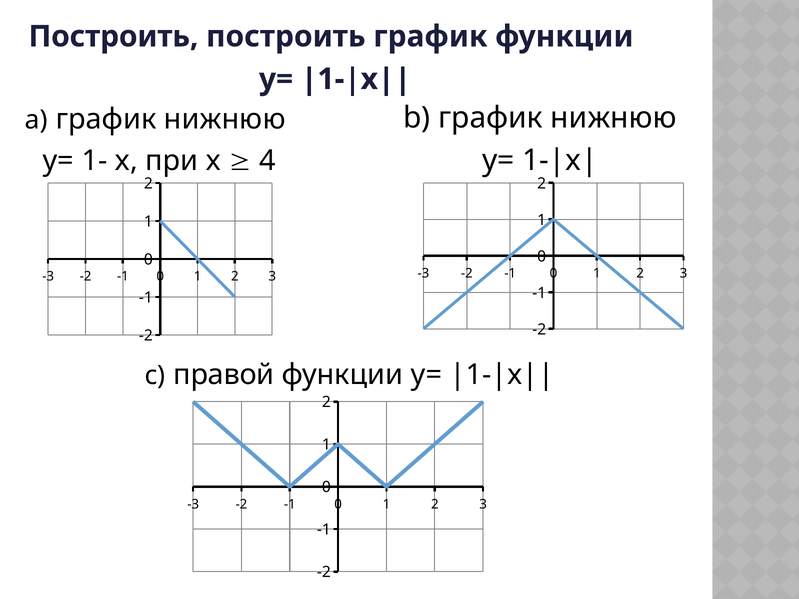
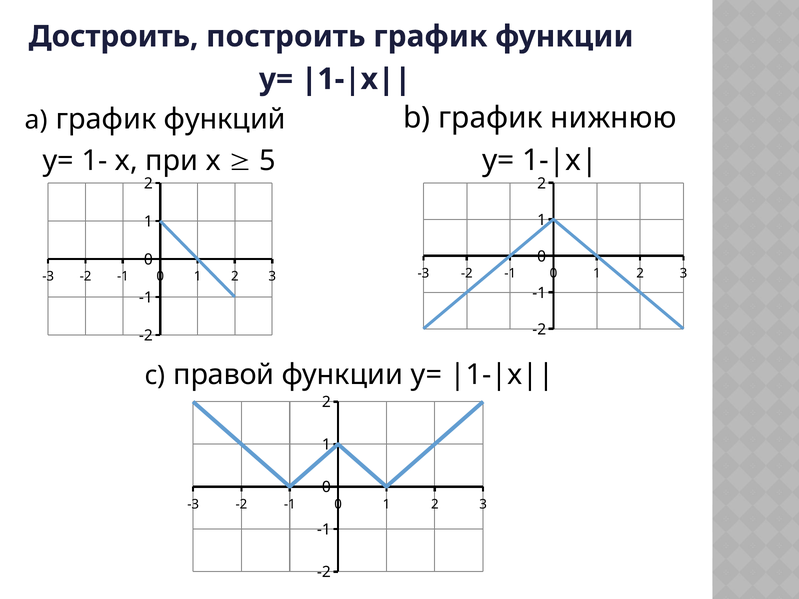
Построить at (113, 37): Построить -> Достроить
a график нижнюю: нижнюю -> функций
4: 4 -> 5
